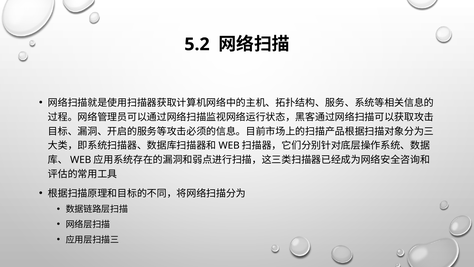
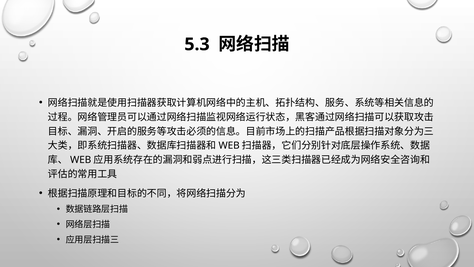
5.2: 5.2 -> 5.3
